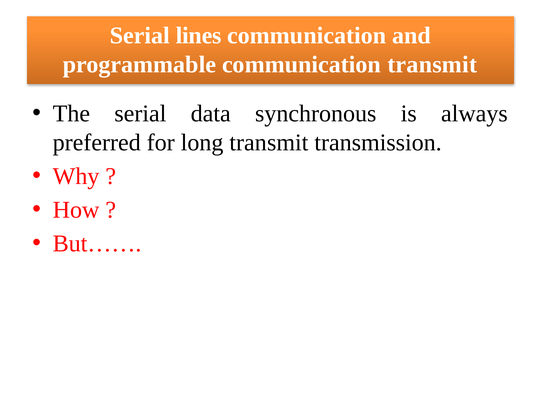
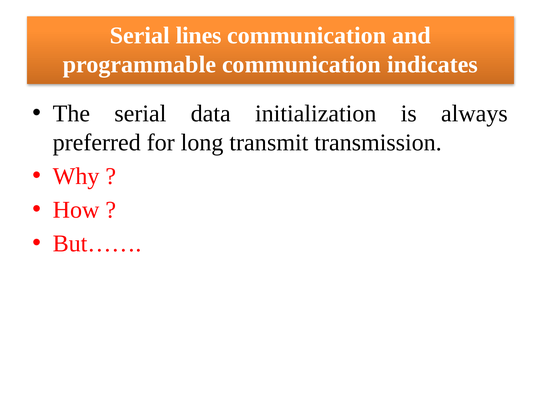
communication transmit: transmit -> indicates
synchronous: synchronous -> initialization
